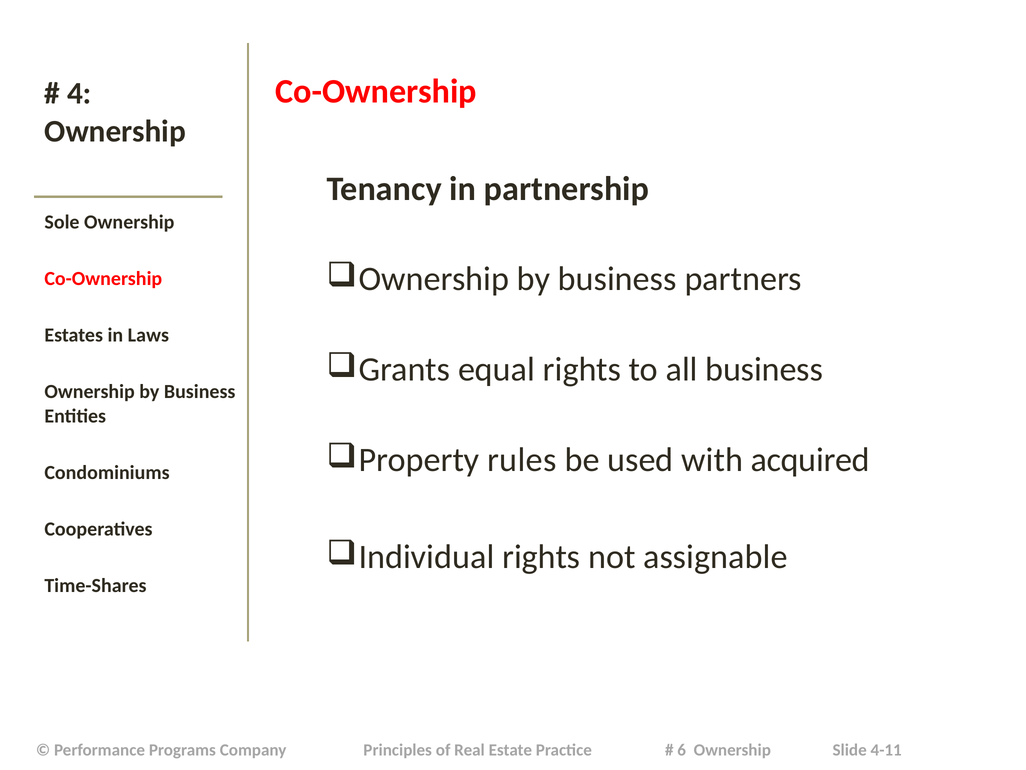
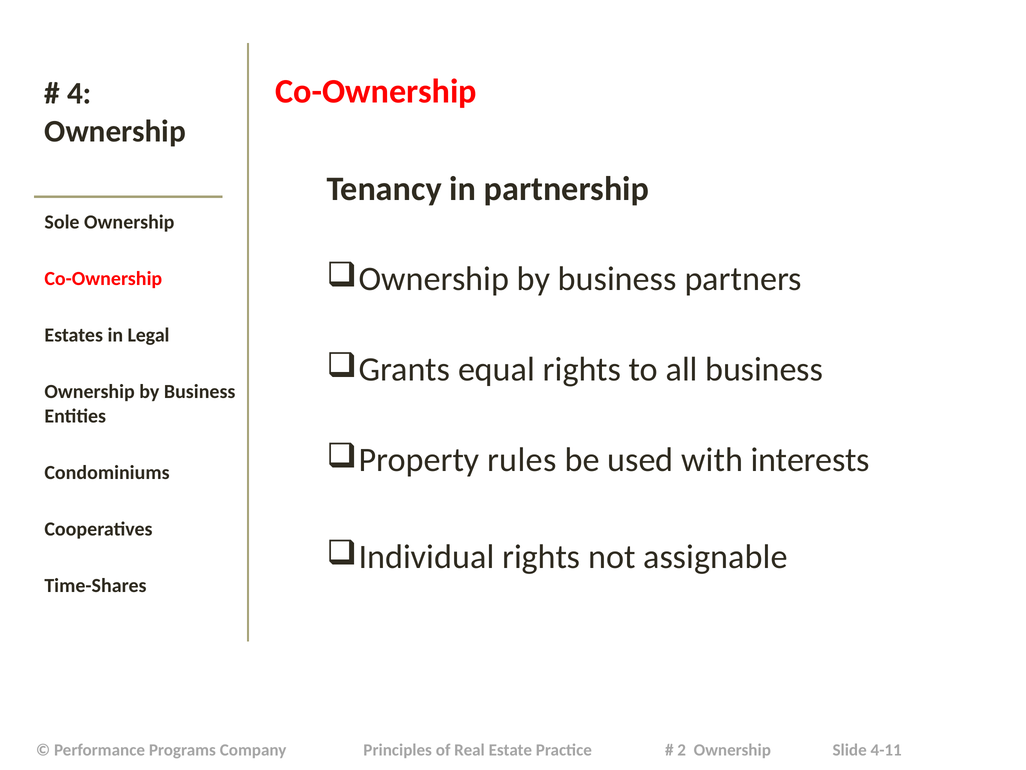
Laws: Laws -> Legal
acquired: acquired -> interests
6: 6 -> 2
